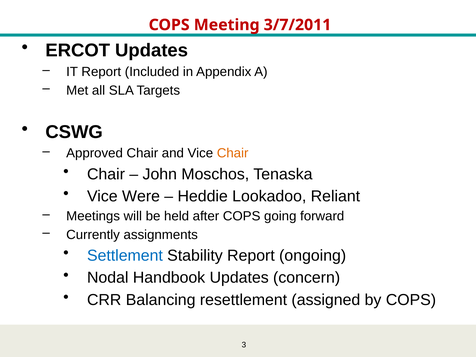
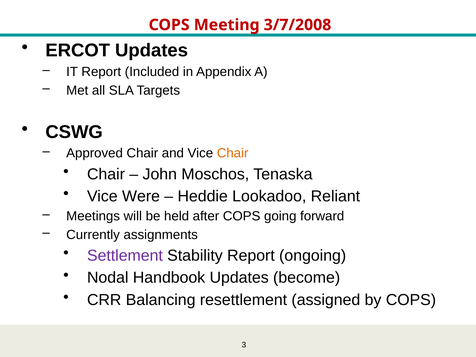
3/7/2011: 3/7/2011 -> 3/7/2008
Settlement colour: blue -> purple
concern: concern -> become
